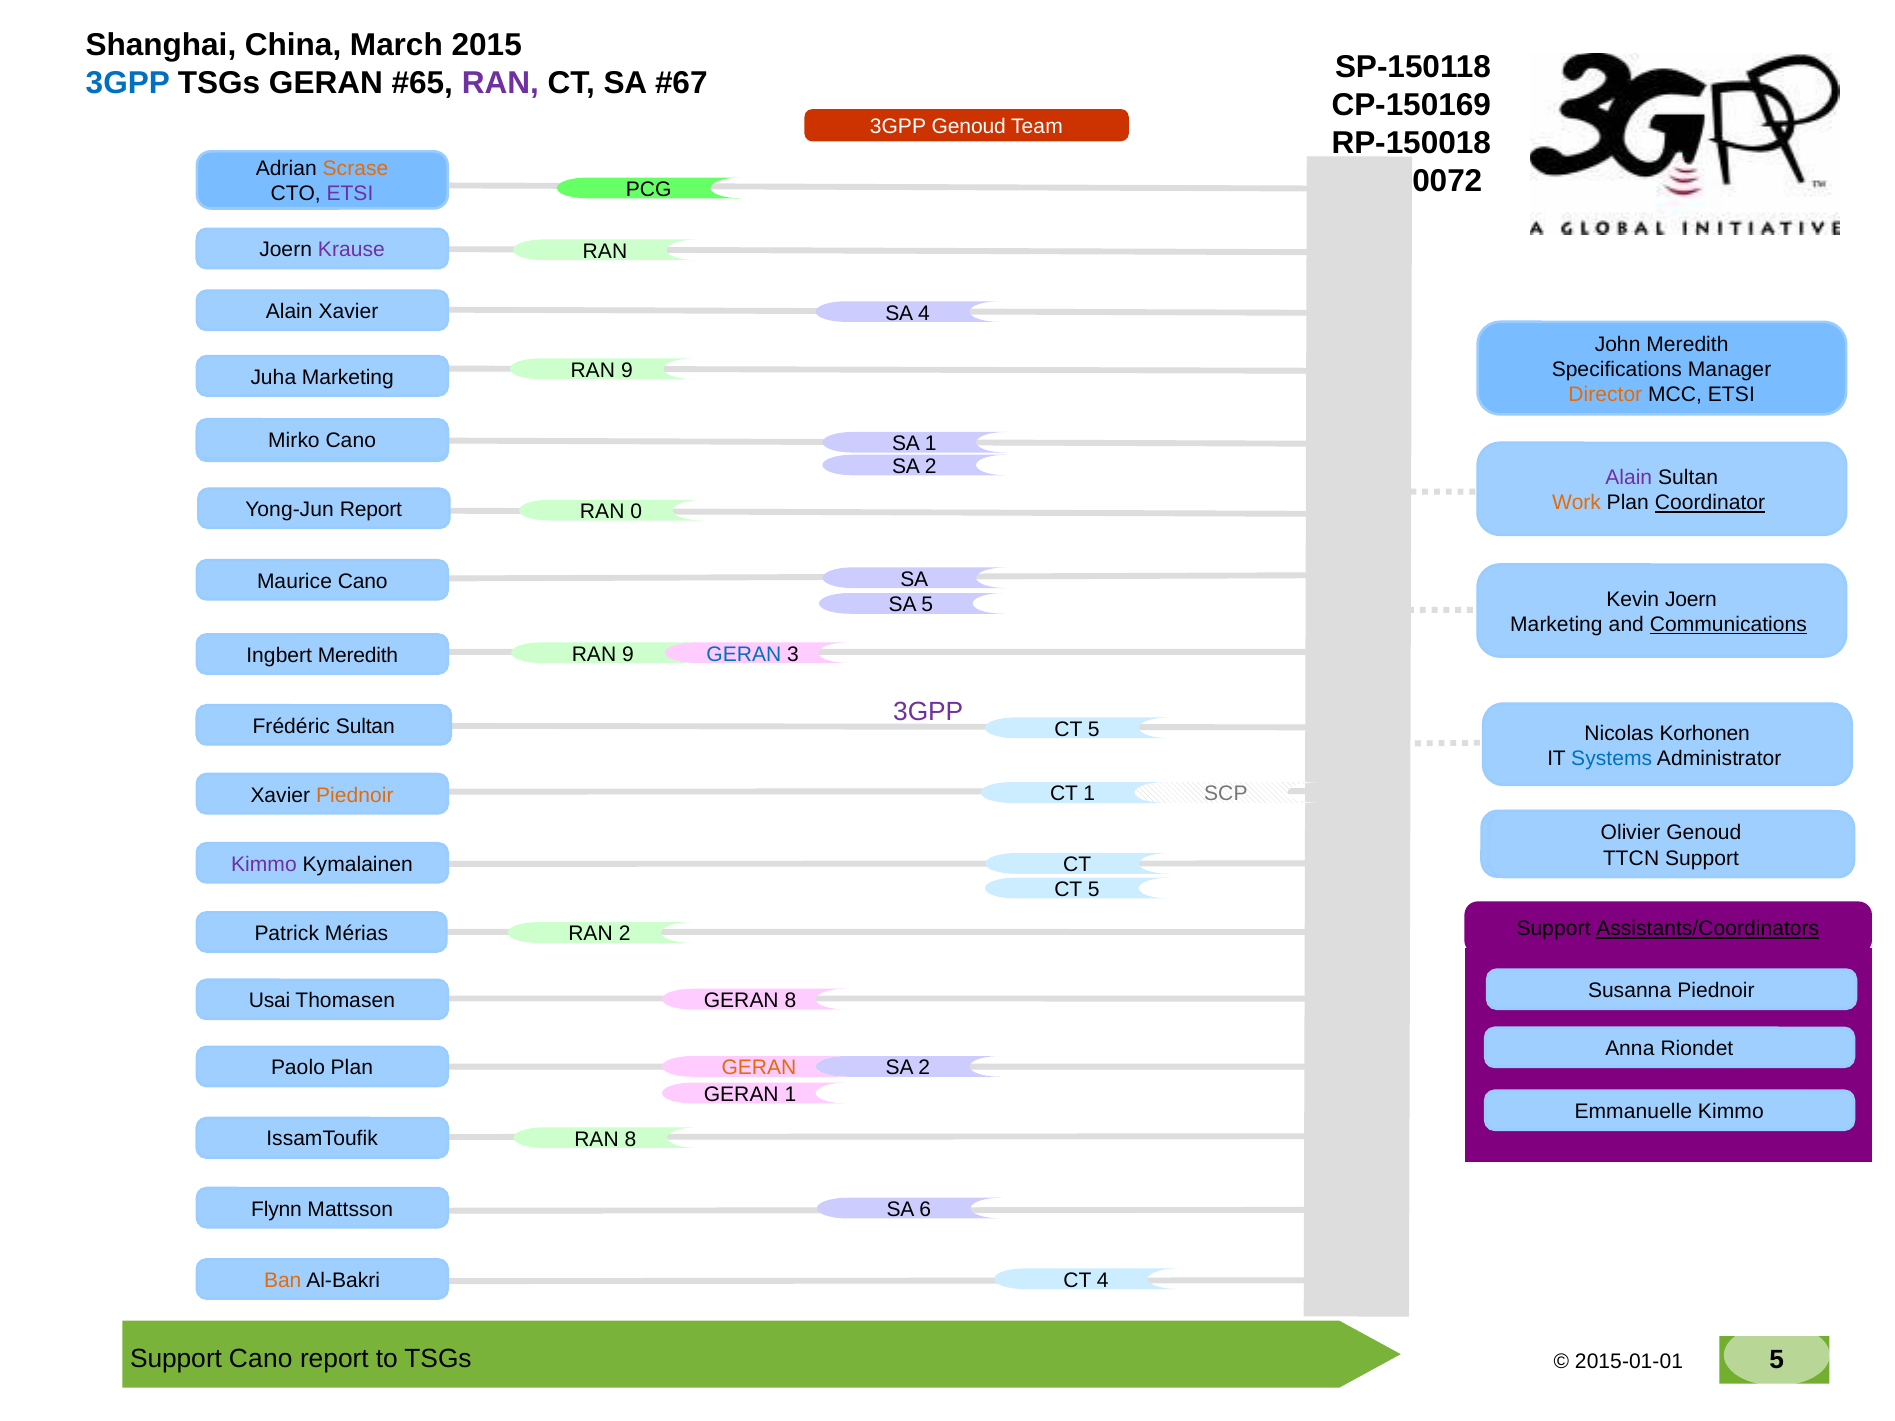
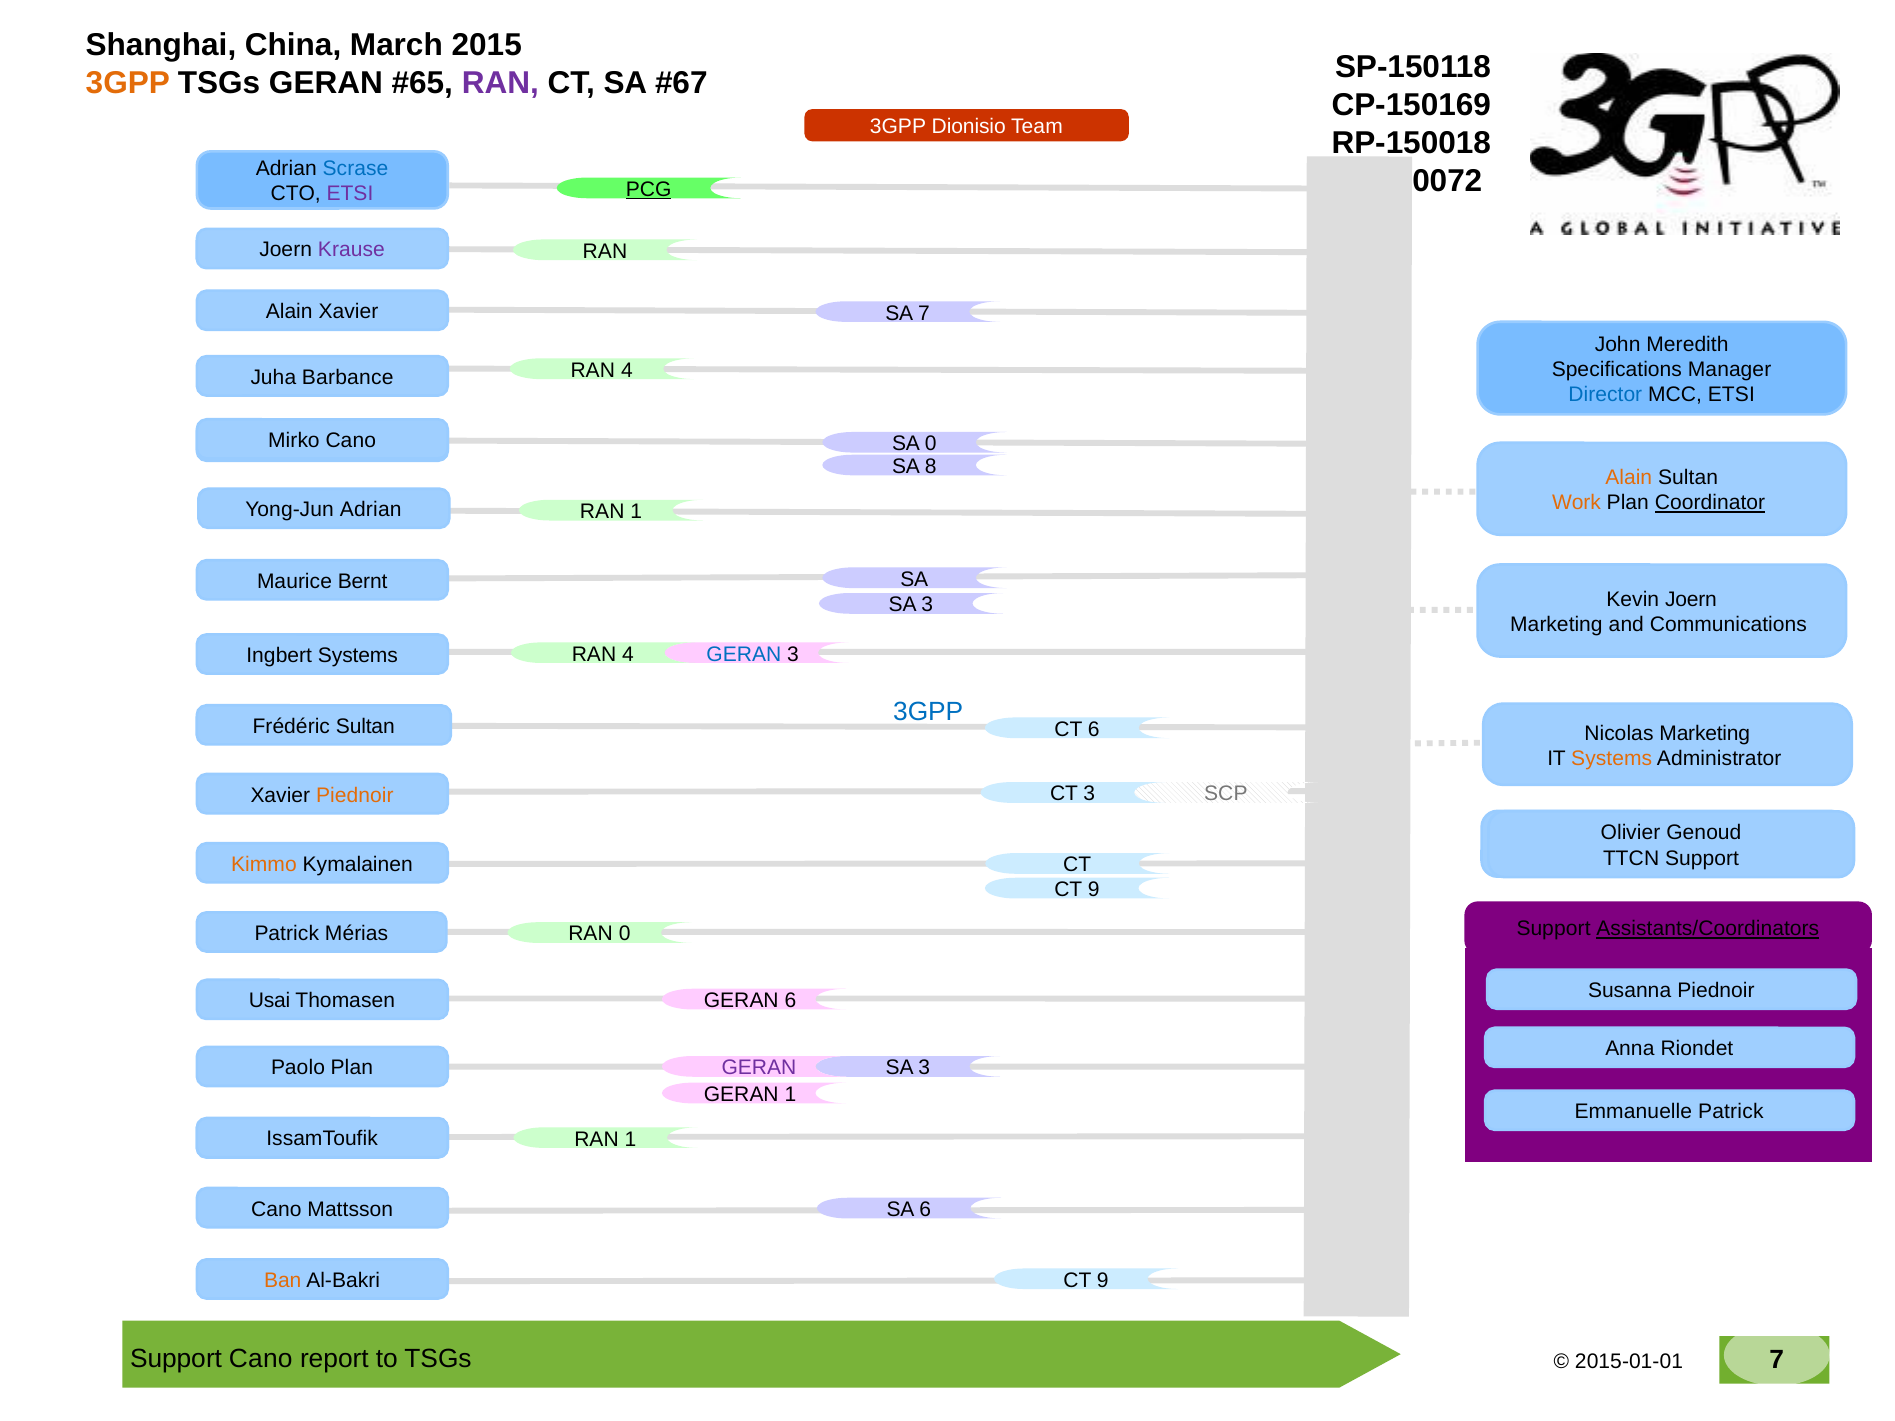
3GPP at (128, 83) colour: blue -> orange
3GPP Genoud: Genoud -> Dionisio
Scrase colour: orange -> blue
PCG underline: none -> present
SA 4: 4 -> 7
9 at (627, 370): 9 -> 4
Juha Marketing: Marketing -> Barbance
Director colour: orange -> blue
SA 1: 1 -> 0
2 at (931, 467): 2 -> 8
Alain at (1629, 478) colour: purple -> orange
Yong-Jun Report: Report -> Adrian
0 at (636, 512): 0 -> 1
Maurice Cano: Cano -> Bernt
5 at (927, 605): 5 -> 3
Communications underline: present -> none
Ingbert Meredith: Meredith -> Systems
9 at (628, 654): 9 -> 4
3GPP at (928, 712) colour: purple -> blue
5 at (1094, 729): 5 -> 6
Nicolas Korhonen: Korhonen -> Marketing
Systems at (1612, 758) colour: blue -> orange
CT 1: 1 -> 3
Kimmo at (264, 864) colour: purple -> orange
5 at (1094, 890): 5 -> 9
RAN 2: 2 -> 0
GERAN 8: 8 -> 6
GERAN at (759, 1068) colour: orange -> purple
2 at (924, 1068): 2 -> 3
Emmanuelle Kimmo: Kimmo -> Patrick
8 at (631, 1139): 8 -> 1
Flynn at (276, 1209): Flynn -> Cano
4 at (1103, 1280): 4 -> 9
5 at (1777, 1360): 5 -> 7
